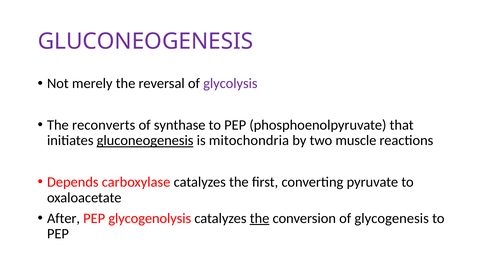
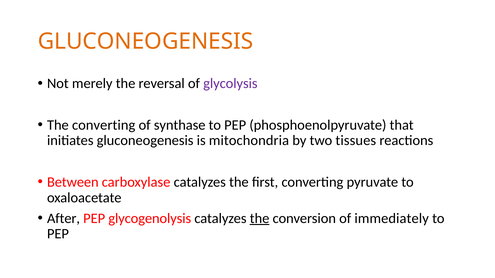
GLUCONEOGENESIS at (146, 42) colour: purple -> orange
The reconverts: reconverts -> converting
gluconeogenesis at (145, 141) underline: present -> none
muscle: muscle -> tissues
Depends: Depends -> Between
glycogenesis: glycogenesis -> immediately
